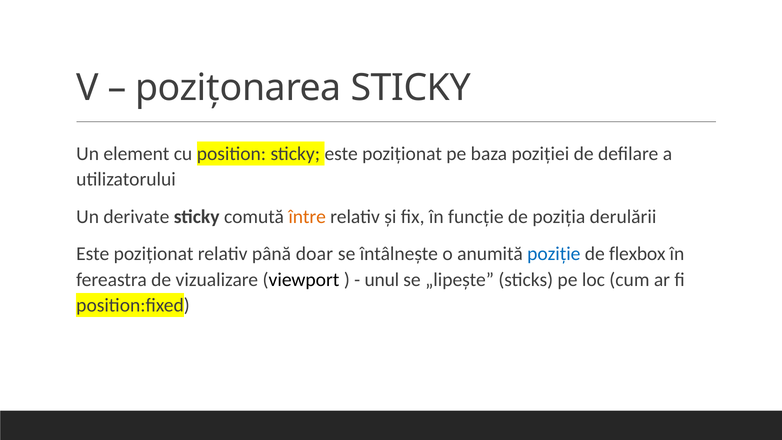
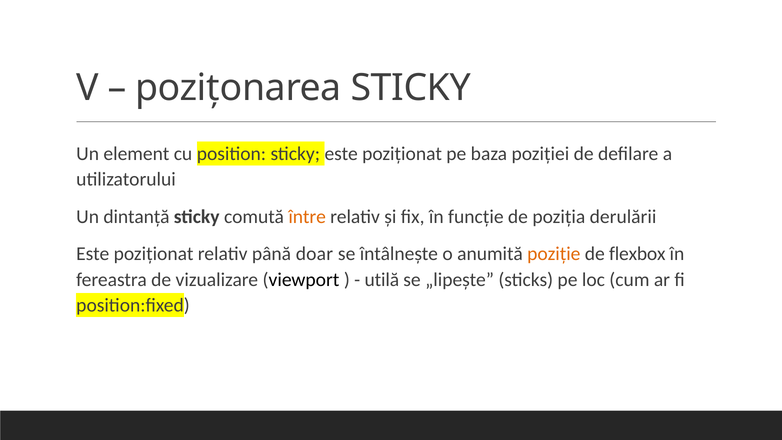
derivate: derivate -> dintanță
poziție colour: blue -> orange
unul: unul -> utilă
